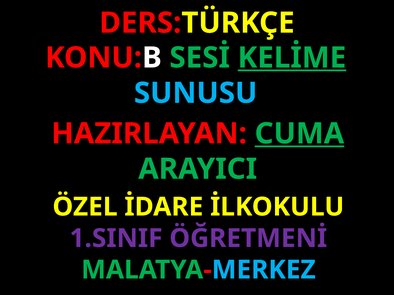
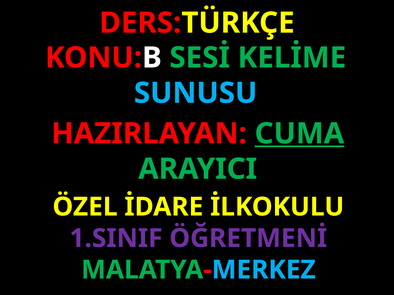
KELİME underline: present -> none
